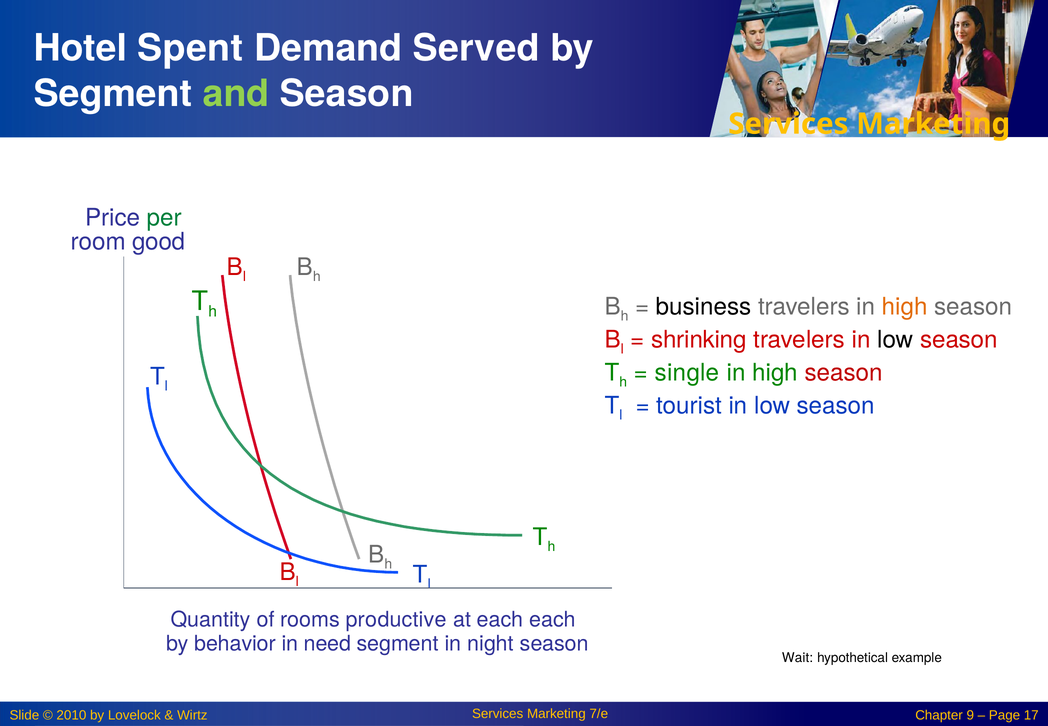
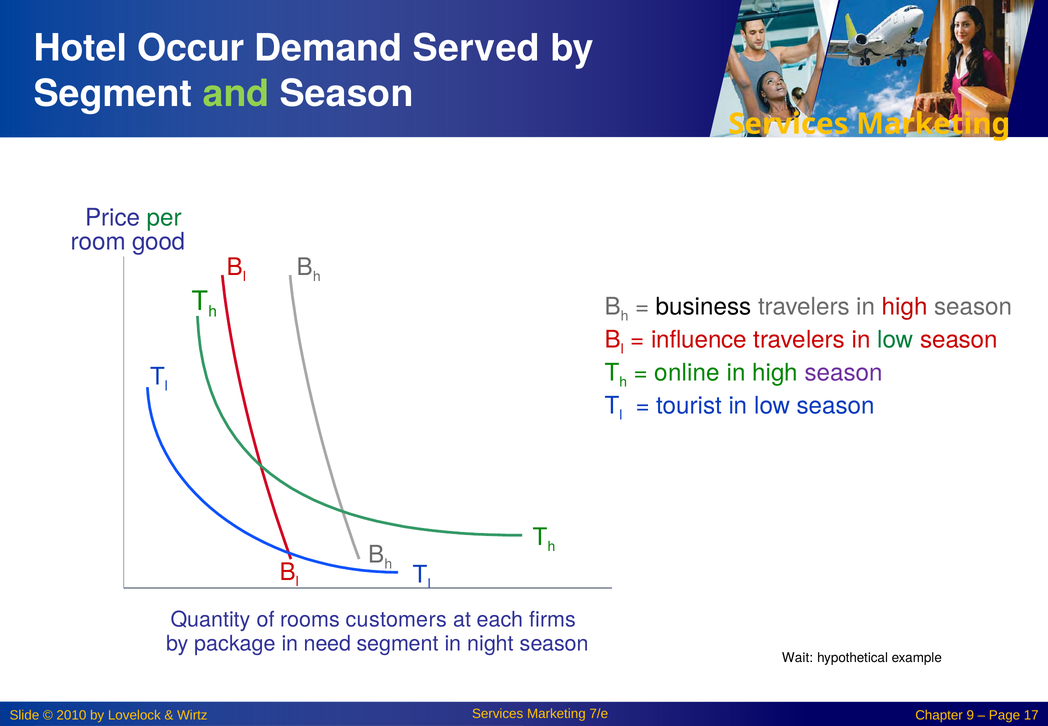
Spent: Spent -> Occur
high at (905, 306) colour: orange -> red
shrinking: shrinking -> influence
low at (895, 339) colour: black -> green
single: single -> online
season at (844, 372) colour: red -> purple
productive: productive -> customers
each each: each -> firms
behavior: behavior -> package
